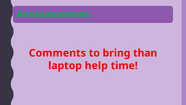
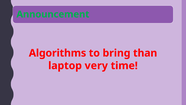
Comments: Comments -> Algorithms
help: help -> very
